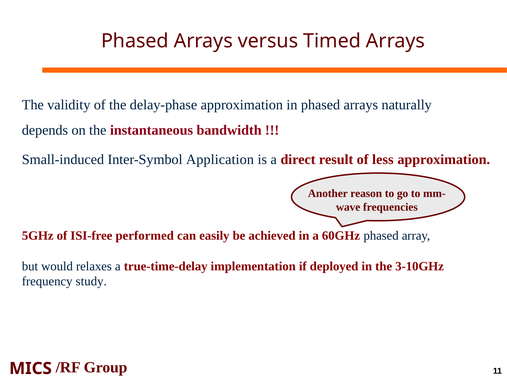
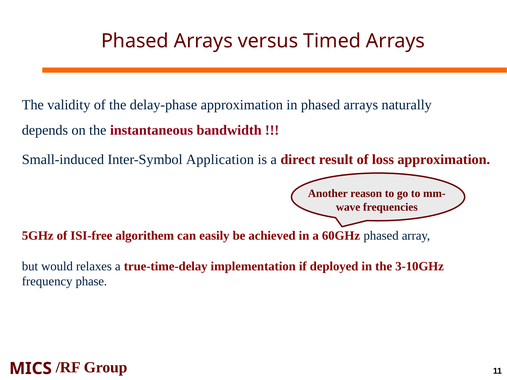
less: less -> loss
performed: performed -> algorithem
study: study -> phase
